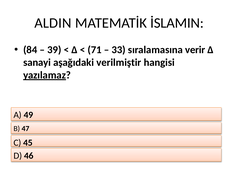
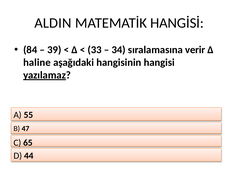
İSLAMIN: İSLAMIN -> HANGİSİ
71: 71 -> 33
33: 33 -> 34
sanayi: sanayi -> haline
verilmiştir: verilmiştir -> hangisinin
49: 49 -> 55
45: 45 -> 65
46: 46 -> 44
